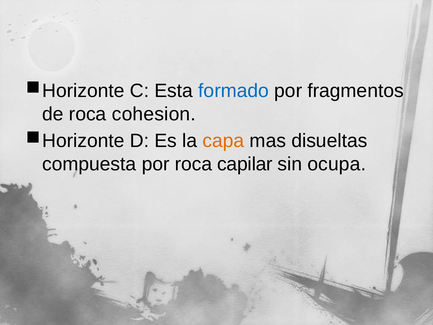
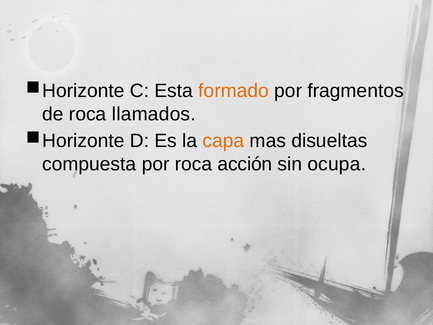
formado colour: blue -> orange
cohesion: cohesion -> llamados
capilar: capilar -> acción
